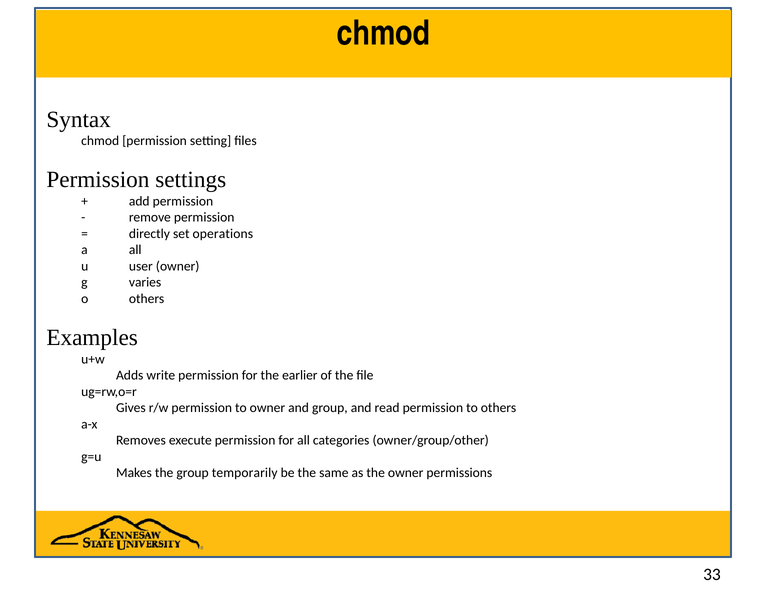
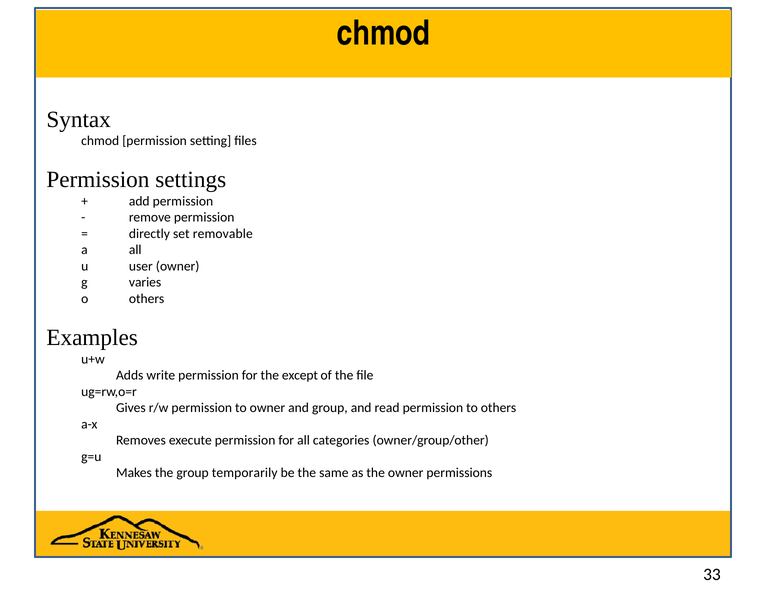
operations: operations -> removable
earlier: earlier -> except
